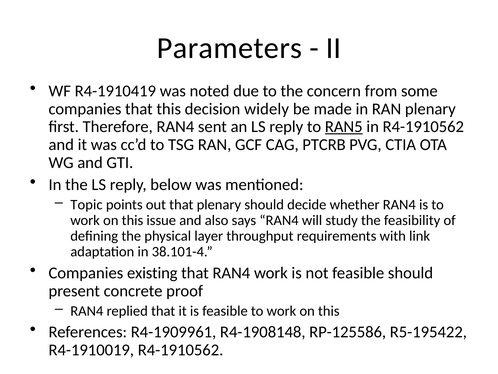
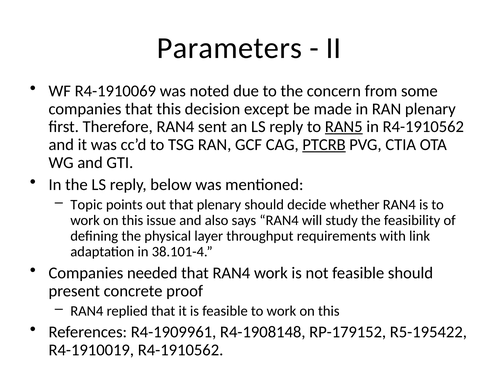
R4-1910419: R4-1910419 -> R4-1910069
widely: widely -> except
PTCRB underline: none -> present
existing: existing -> needed
RP-125586: RP-125586 -> RP-179152
